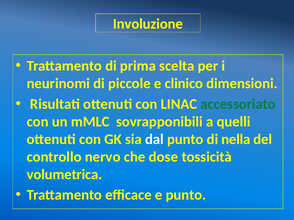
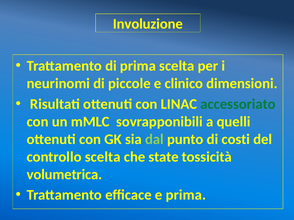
dal colour: white -> light green
nella: nella -> costi
controllo nervo: nervo -> scelta
dose: dose -> state
e punto: punto -> prima
